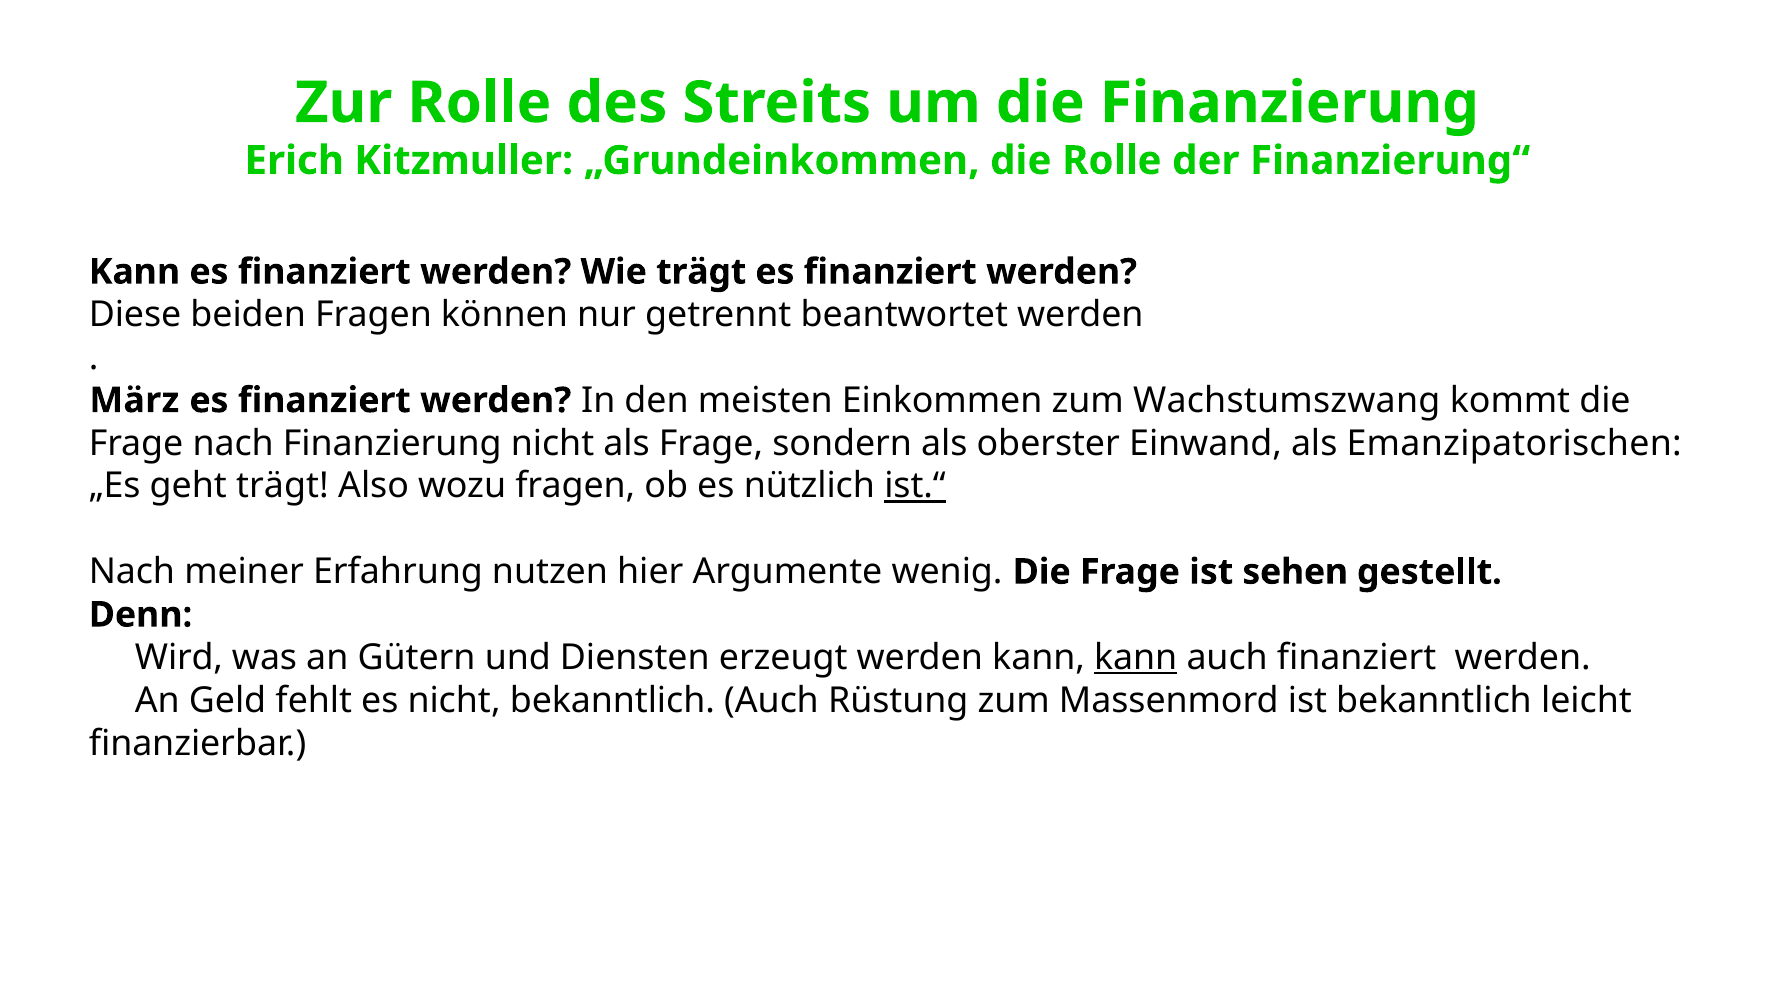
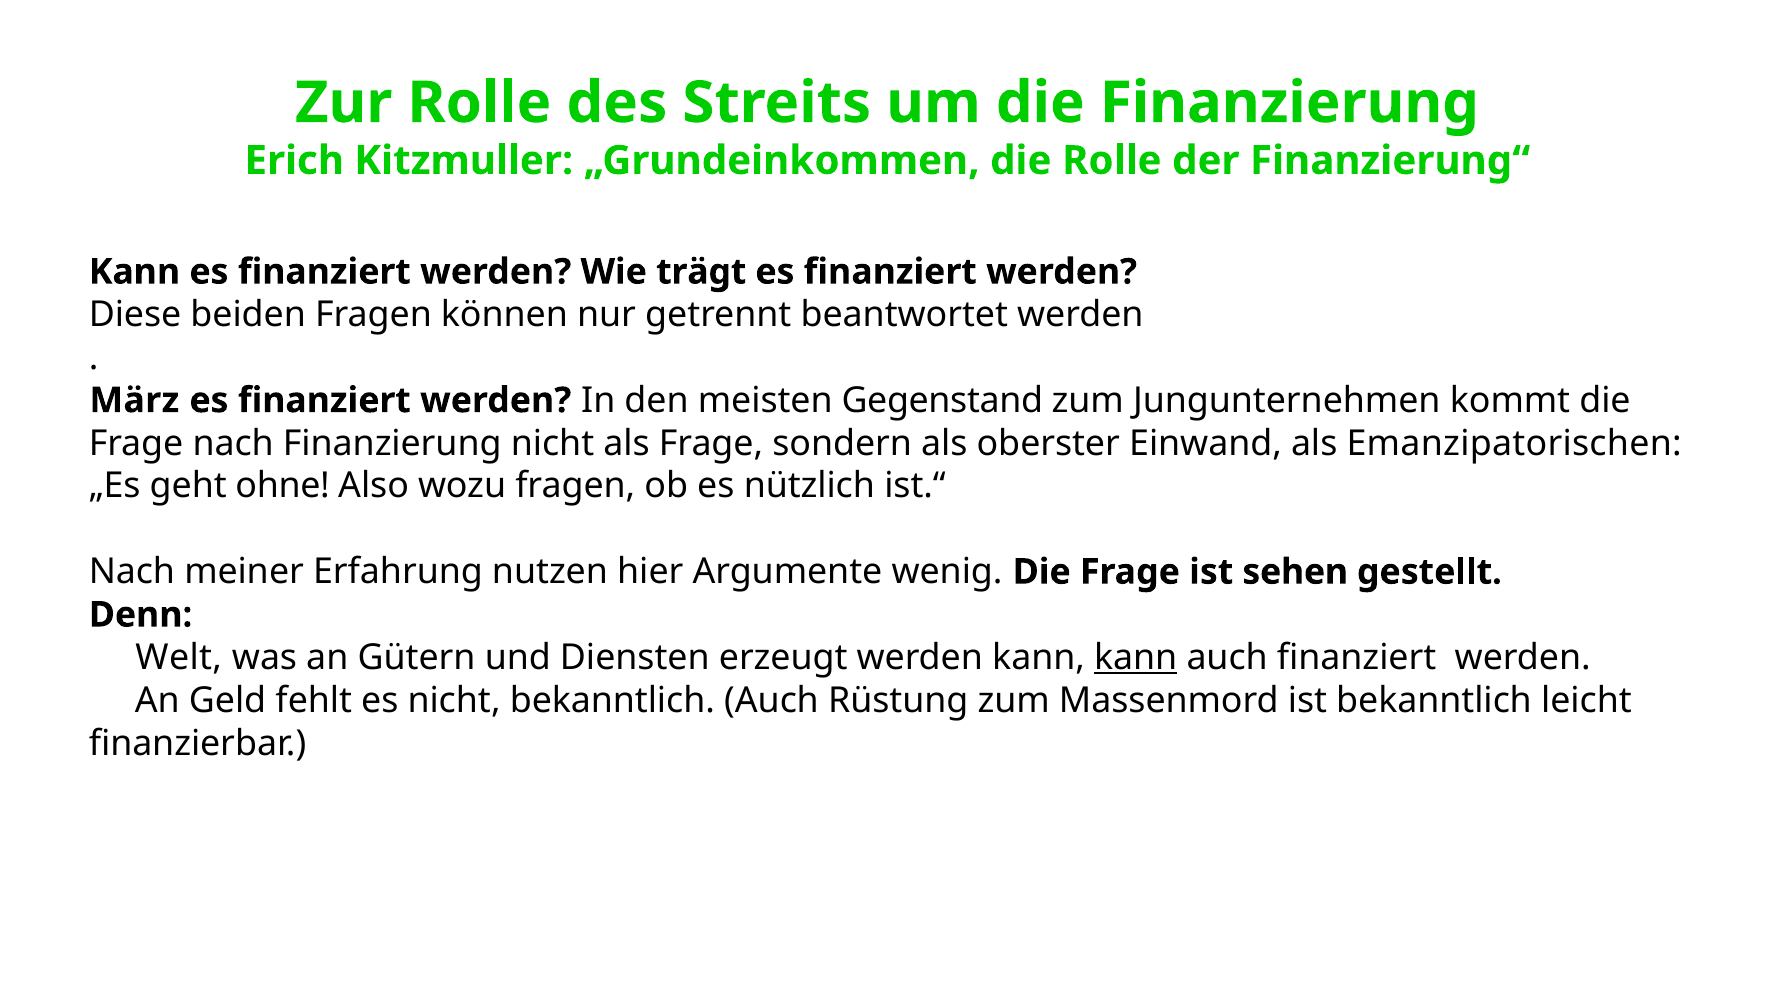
Einkommen: Einkommen -> Gegenstand
Wachstumszwang: Wachstumszwang -> Jungunternehmen
geht trägt: trägt -> ohne
ist.“ underline: present -> none
Wird: Wird -> Welt
